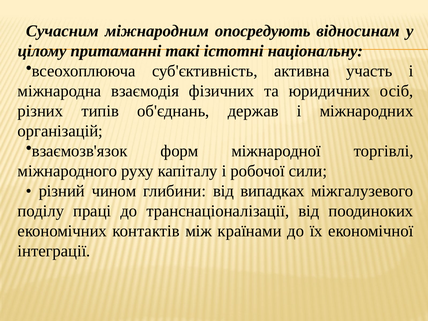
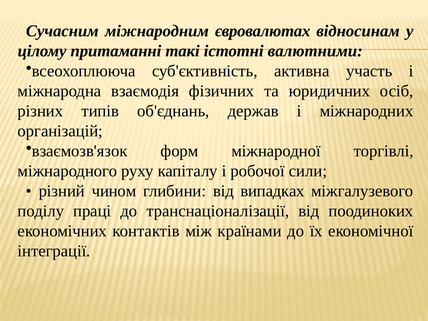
опосредують: опосредують -> євровалютах
національну: національну -> валютними
